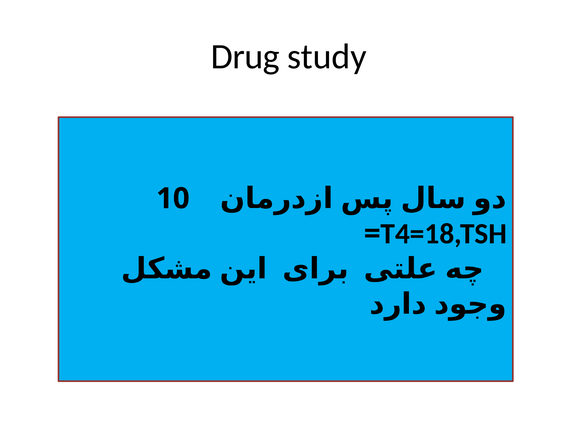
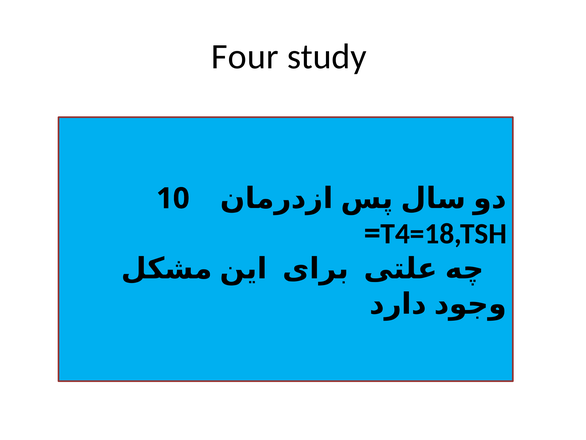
Drug: Drug -> Four
